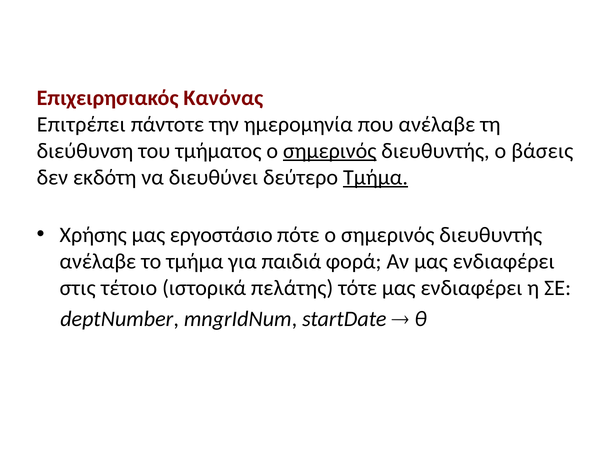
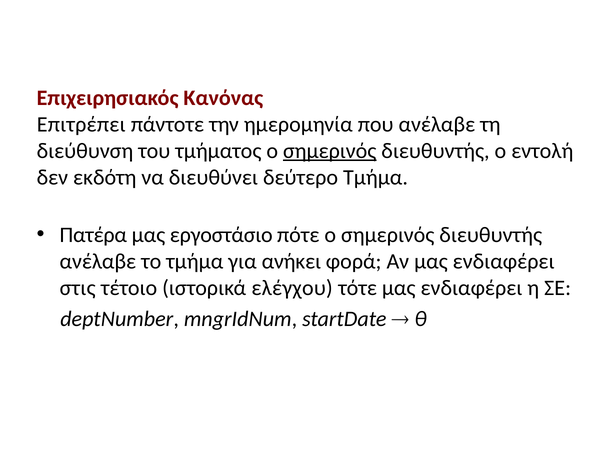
βάσεις: βάσεις -> εντολή
Τμήμα at (376, 177) underline: present -> none
Χρήσης: Χρήσης -> Πατέρα
παιδιά: παιδιά -> ανήκει
πελάτης: πελάτης -> ελέγχου
